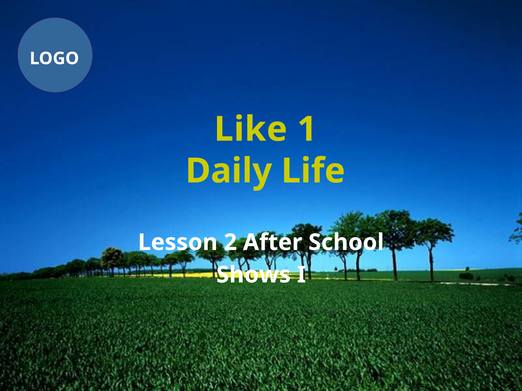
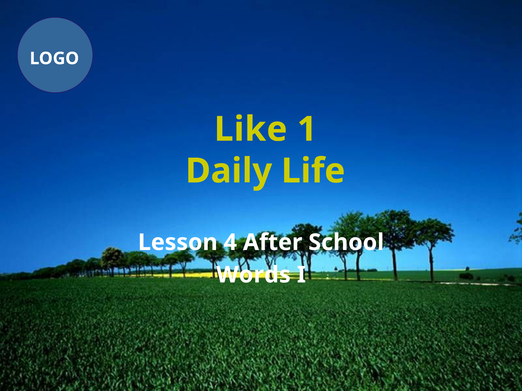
2: 2 -> 4
Shows: Shows -> Words
